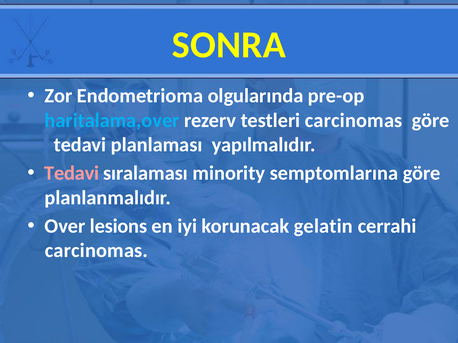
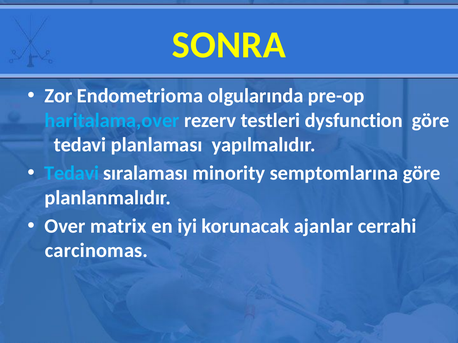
testleri carcinomas: carcinomas -> dysfunction
Tedavi at (72, 174) colour: pink -> light blue
lesions: lesions -> matrix
gelatin: gelatin -> ajanlar
